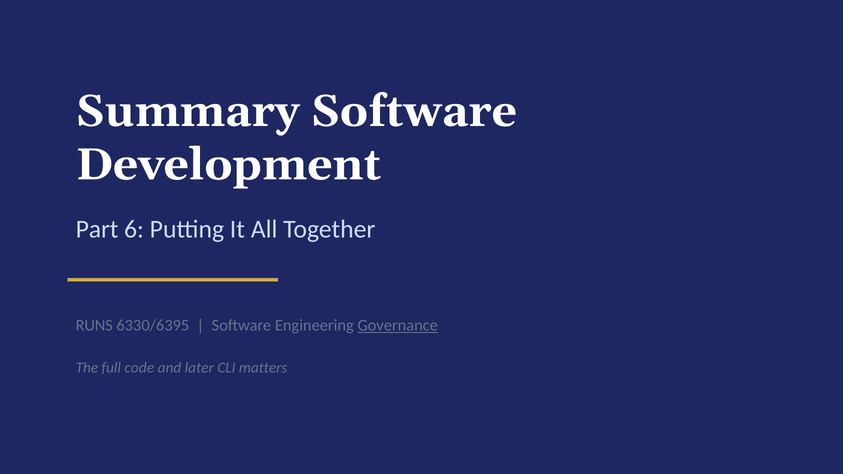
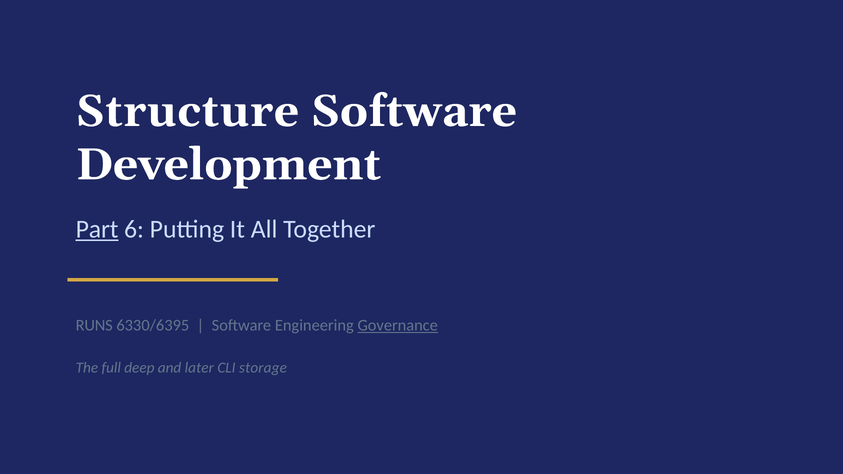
Summary: Summary -> Structure
Part underline: none -> present
code: code -> deep
matters: matters -> storage
